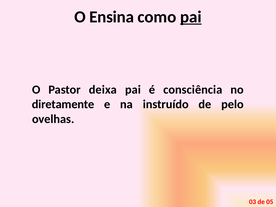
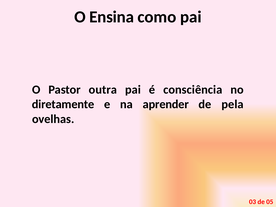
pai at (191, 17) underline: present -> none
deixa: deixa -> outra
instruído: instruído -> aprender
pelo: pelo -> pela
